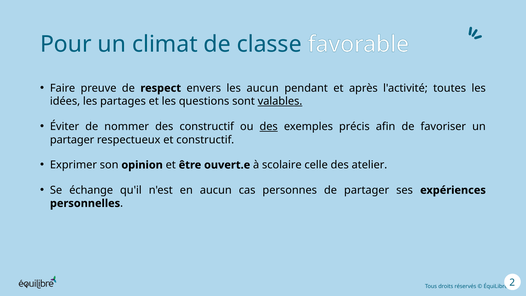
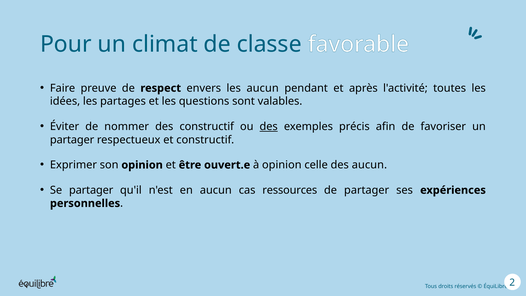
valables underline: present -> none
à scolaire: scolaire -> opinion
des atelier: atelier -> aucun
Se échange: échange -> partager
personnes: personnes -> ressources
